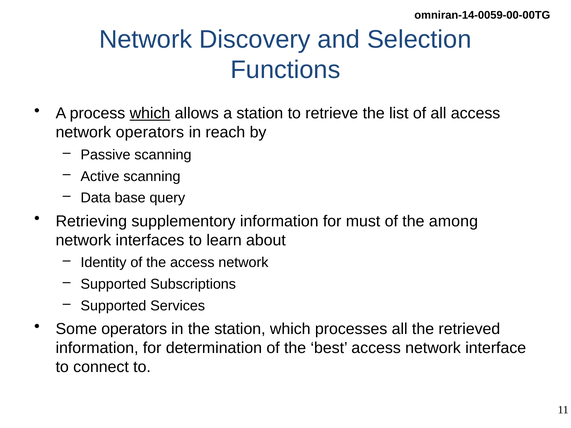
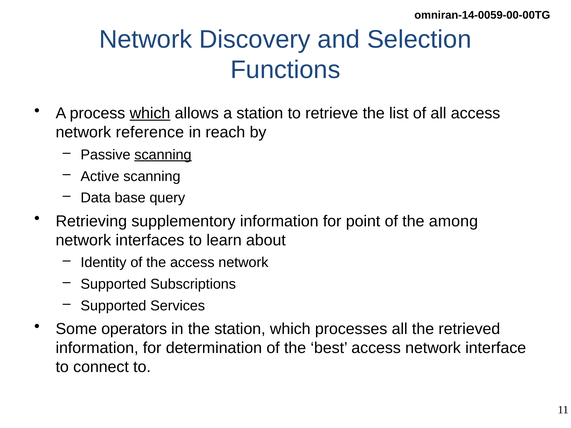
network operators: operators -> reference
scanning at (163, 155) underline: none -> present
must: must -> point
